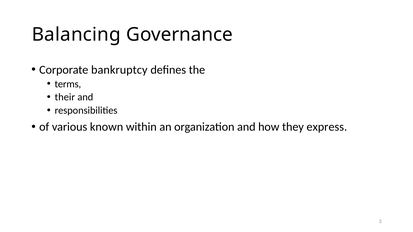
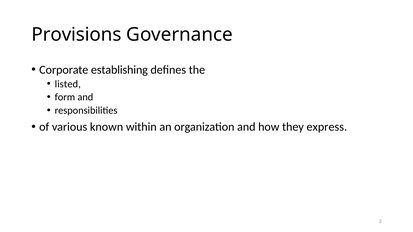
Balancing: Balancing -> Provisions
bankruptcy: bankruptcy -> establishing
terms: terms -> listed
their: their -> form
